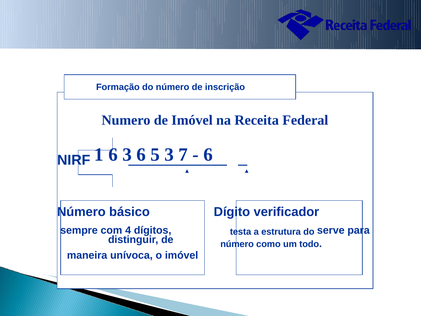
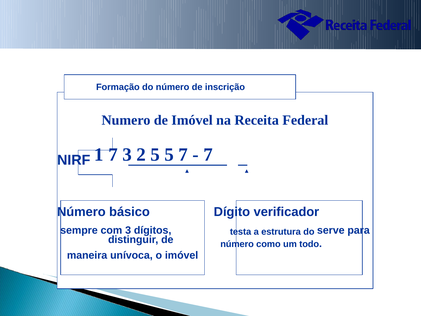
1 6: 6 -> 7
3 6: 6 -> 2
5 3: 3 -> 5
6 at (208, 155): 6 -> 7
com 4: 4 -> 3
